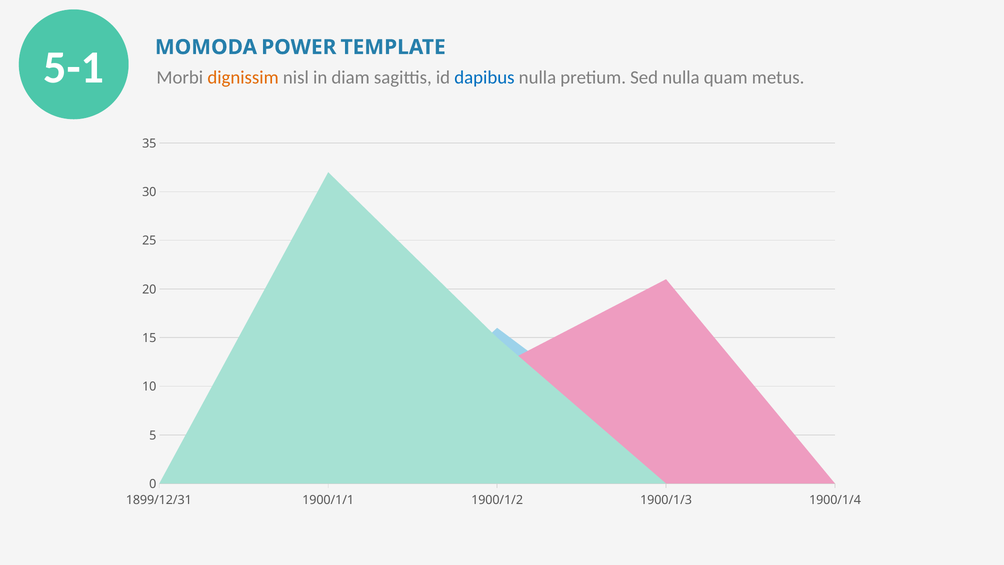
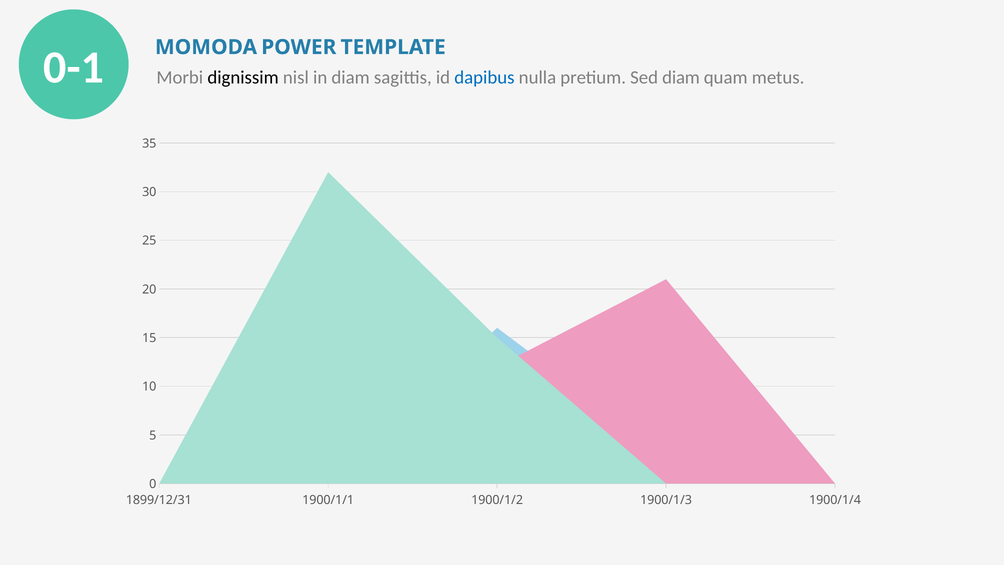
5-1: 5-1 -> 0-1
dignissim colour: orange -> black
Sed nulla: nulla -> diam
